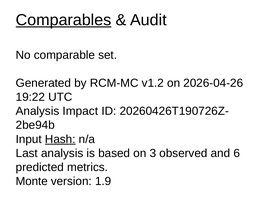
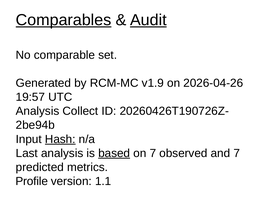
Audit underline: none -> present
v1.2: v1.2 -> v1.9
19:22: 19:22 -> 19:57
Impact: Impact -> Collect
based underline: none -> present
on 3: 3 -> 7
and 6: 6 -> 7
Monte: Monte -> Profile
1.9: 1.9 -> 1.1
